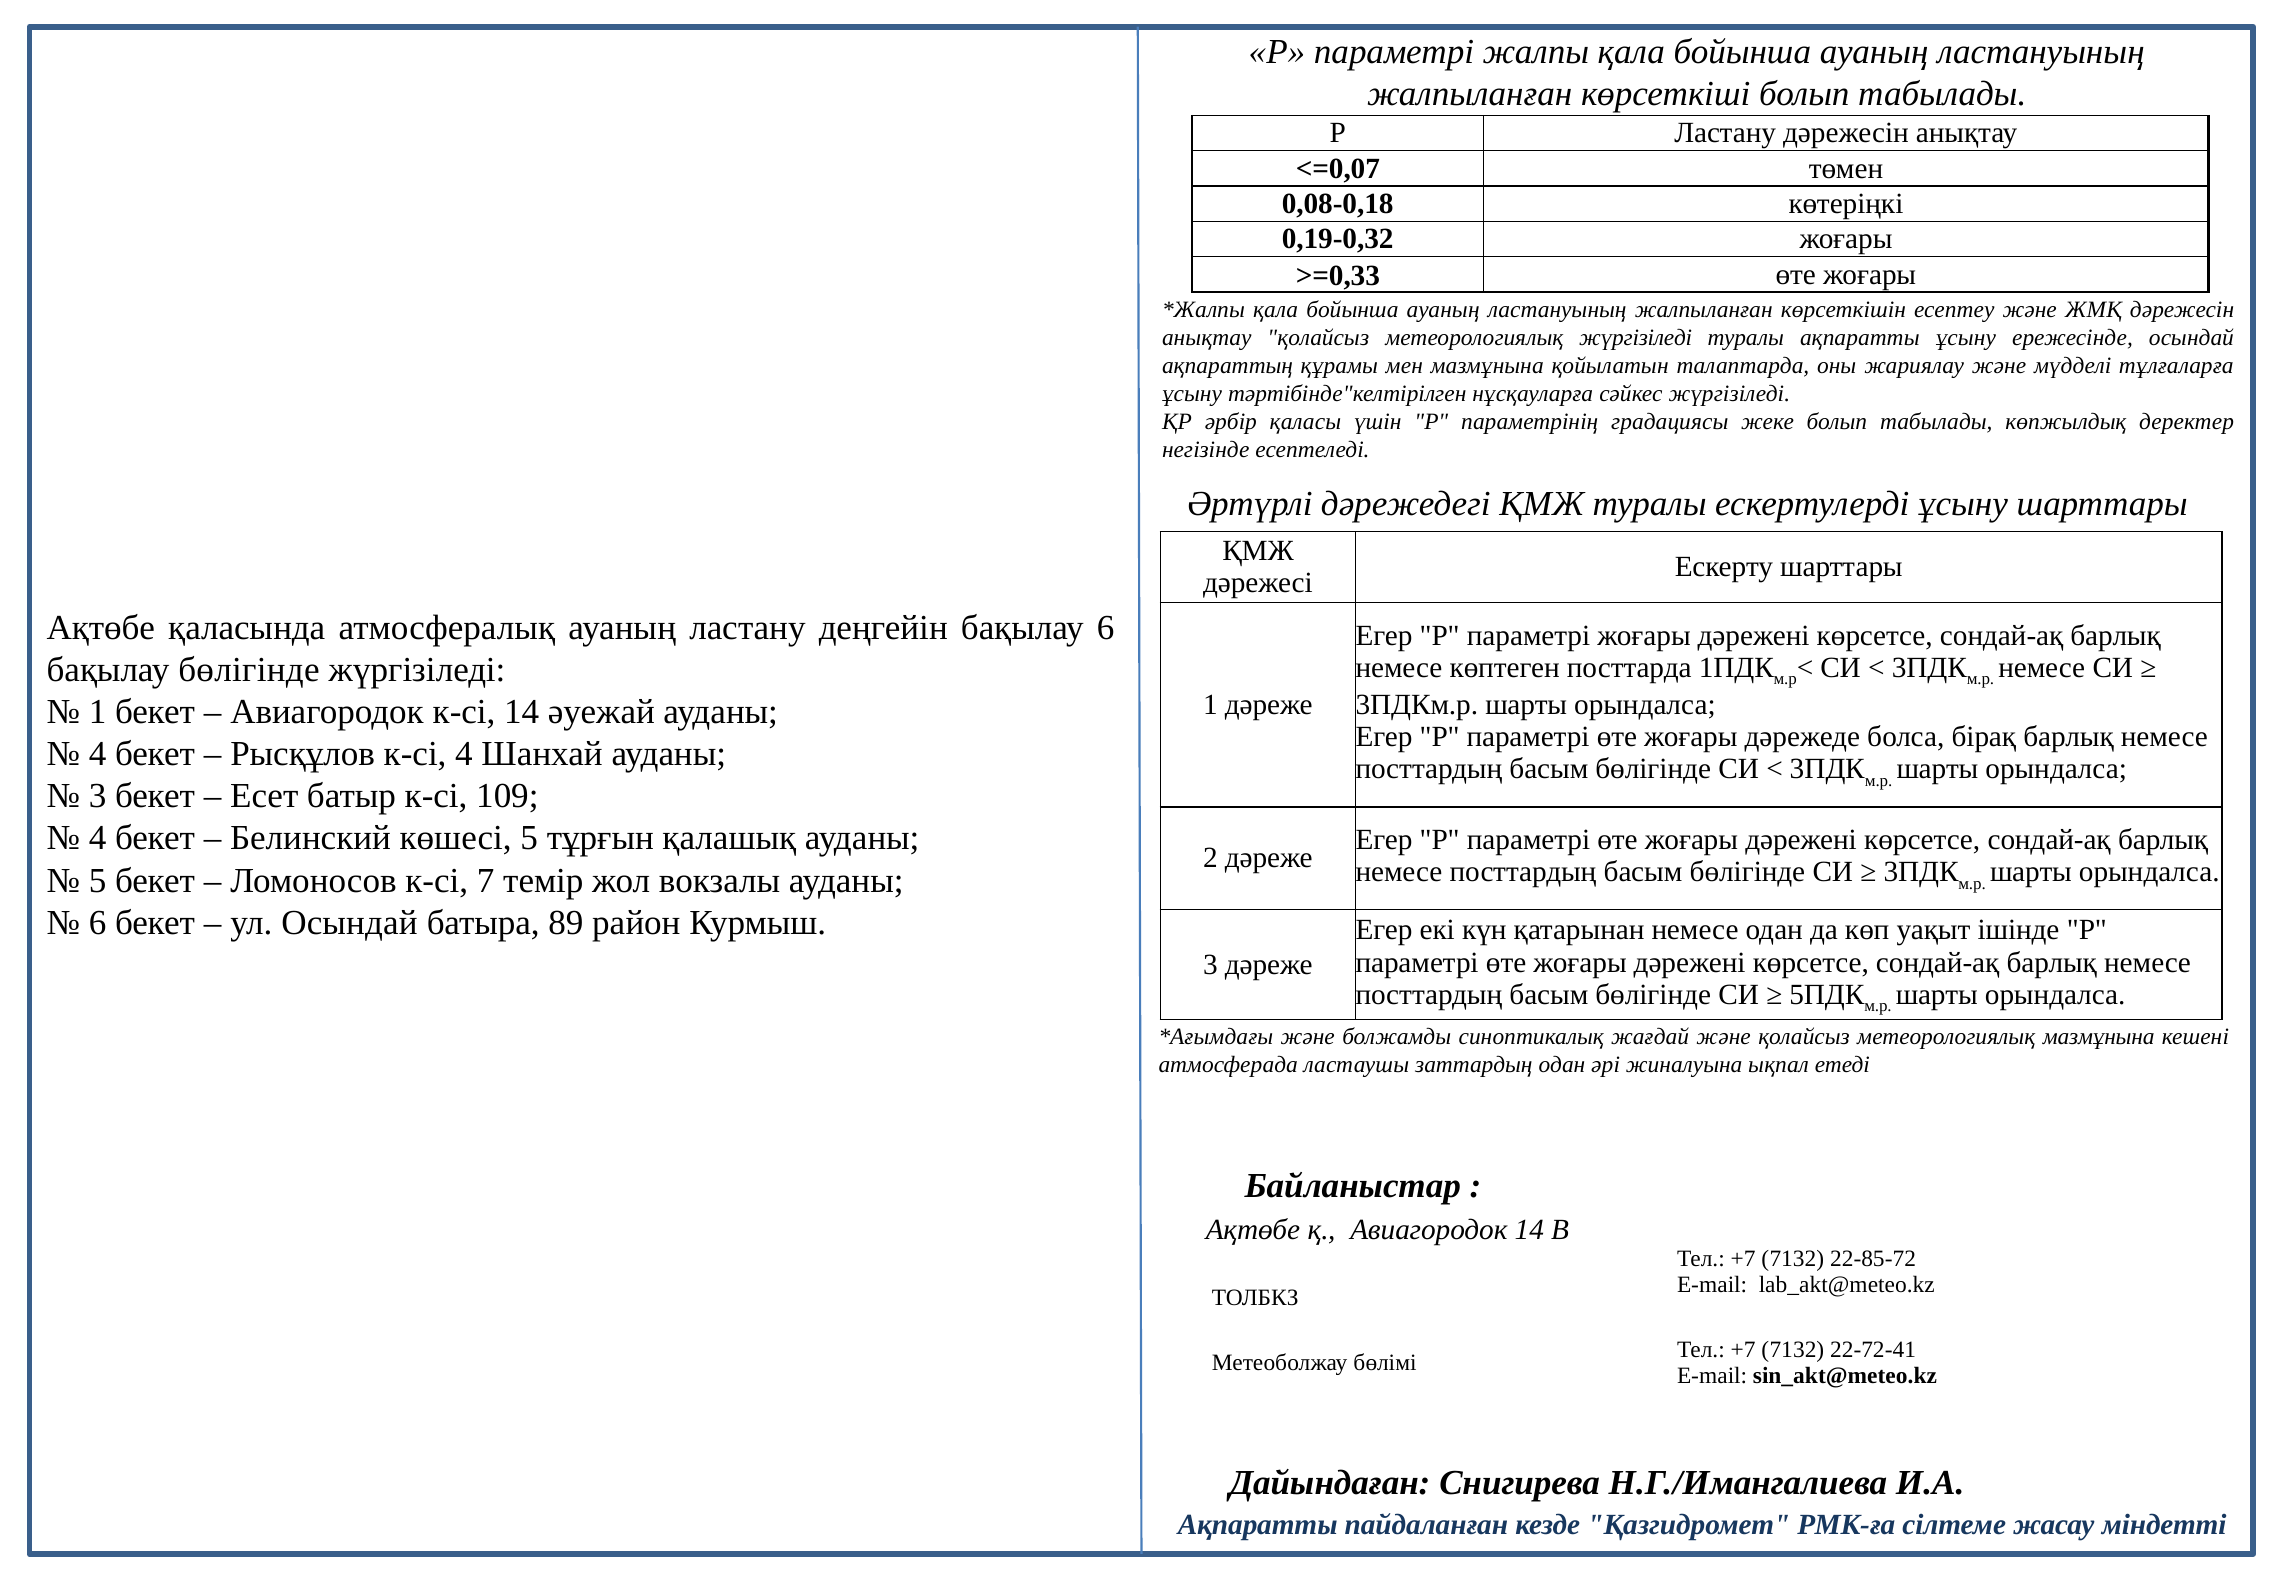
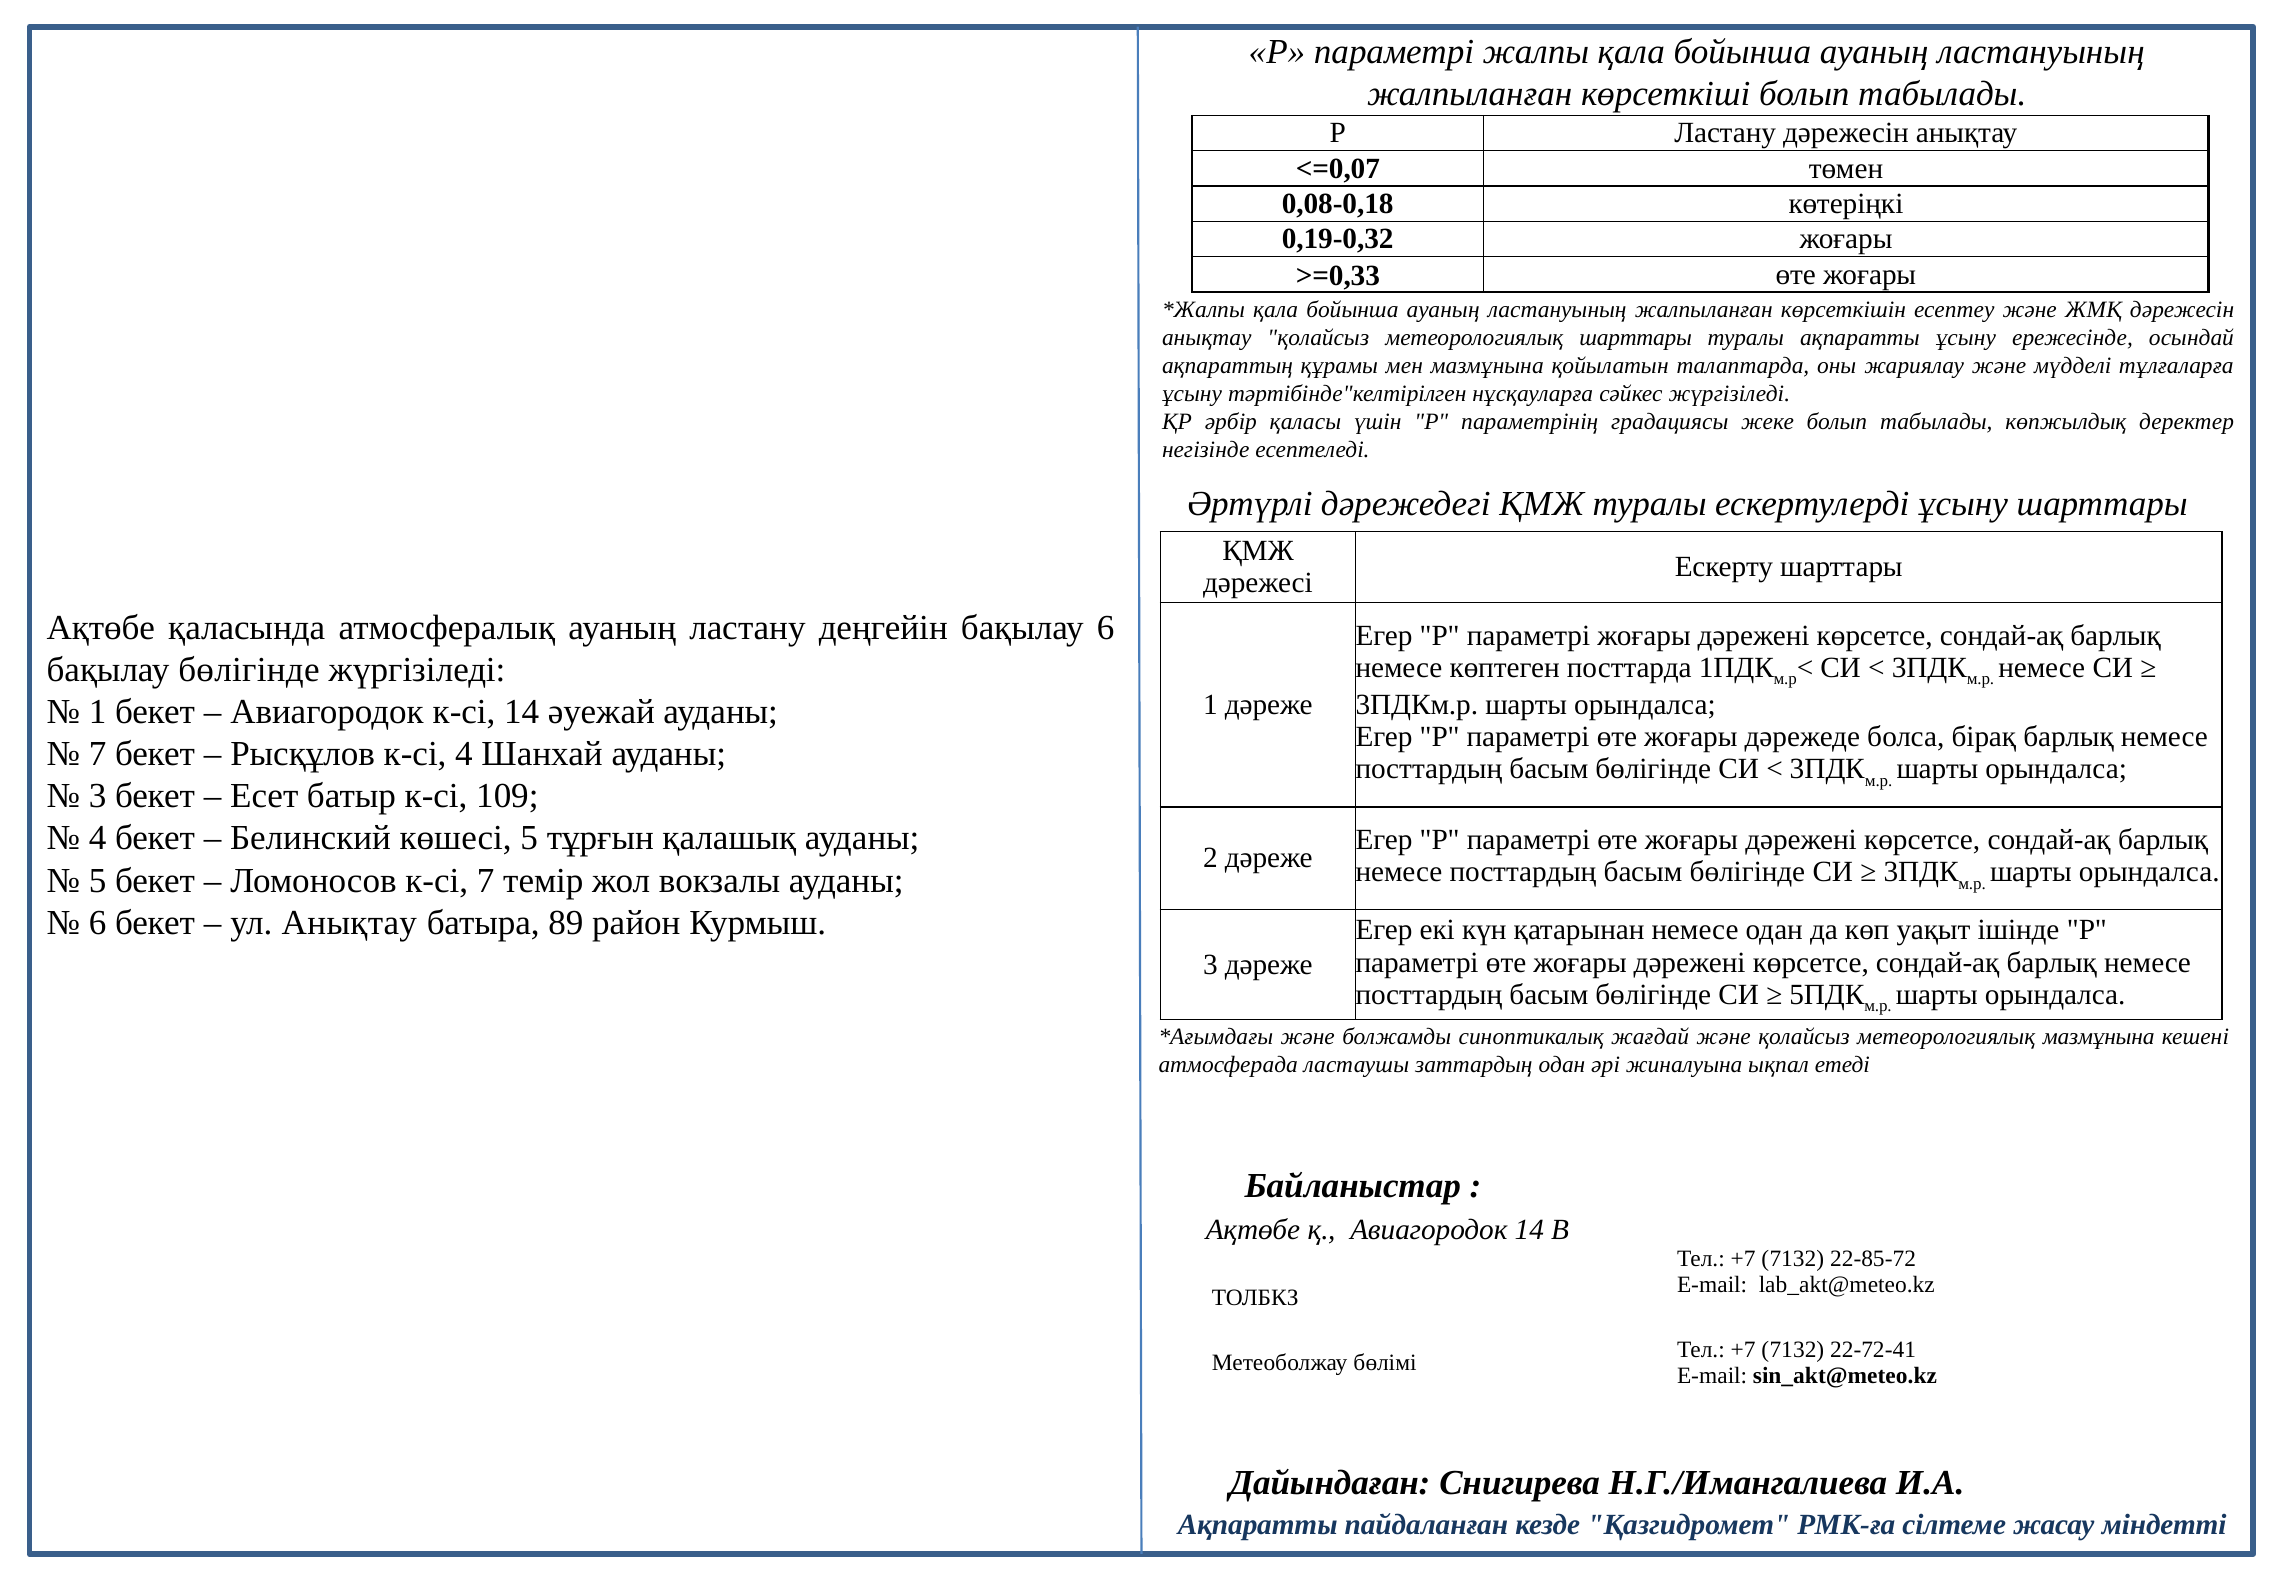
метеорологиялық жүргізіледі: жүргізіледі -> шарттары
4 at (98, 754): 4 -> 7
ул Осындай: Осындай -> Анықтау
